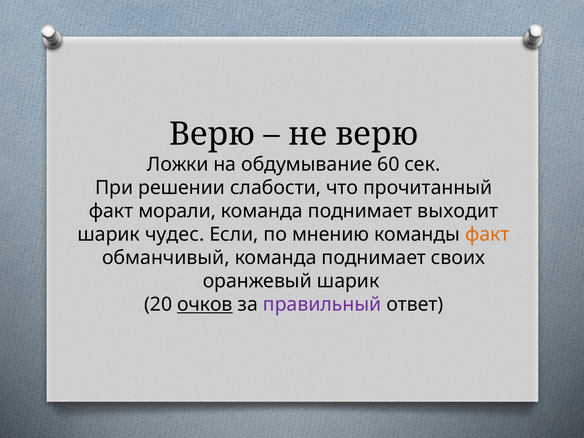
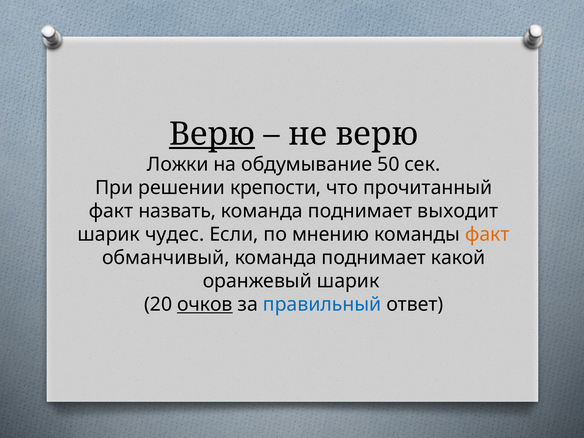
Верю at (212, 134) underline: none -> present
60: 60 -> 50
слабости: слабости -> крепости
морали: морали -> назвать
своих: своих -> какой
правильный colour: purple -> blue
